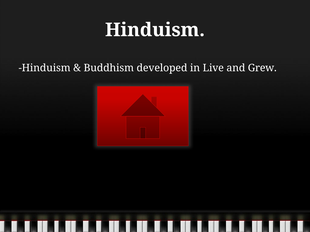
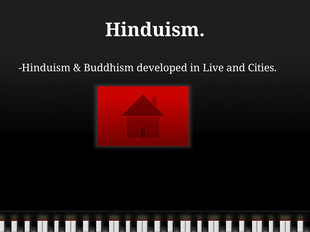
Grew: Grew -> Cities
